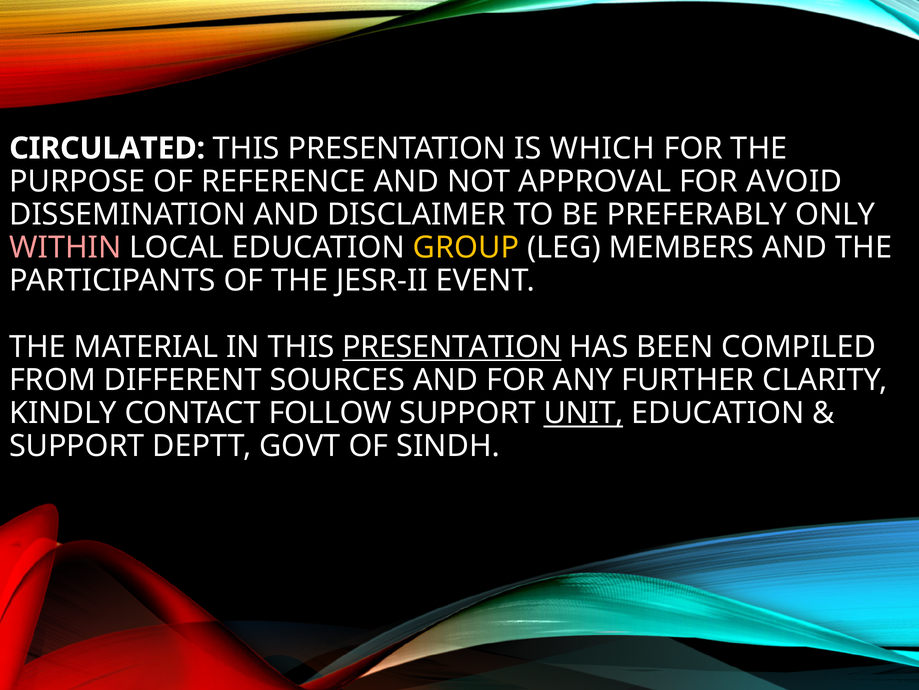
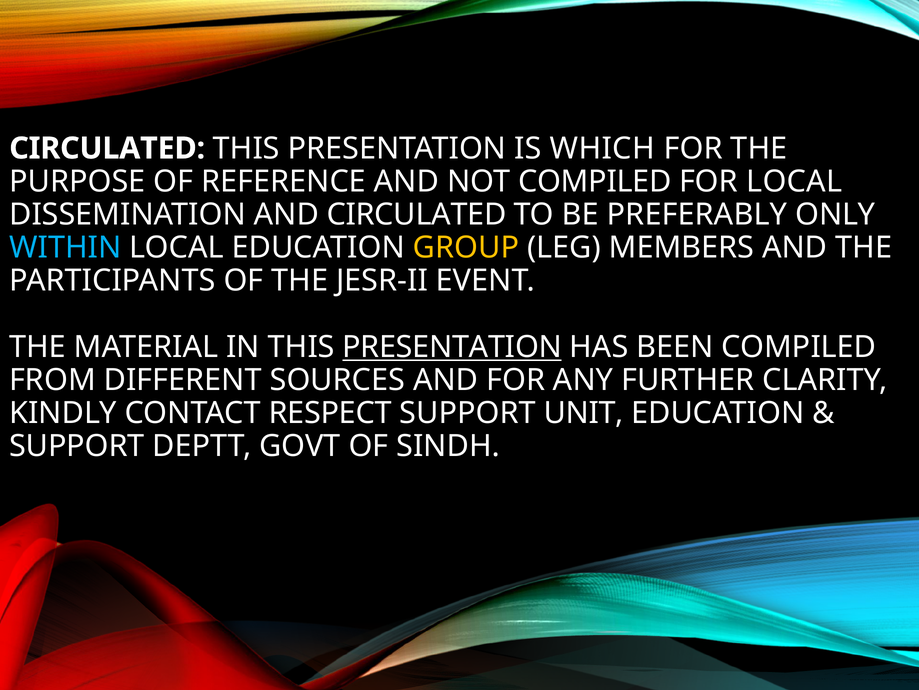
NOT APPROVAL: APPROVAL -> COMPILED
FOR AVOID: AVOID -> LOCAL
AND DISCLAIMER: DISCLAIMER -> CIRCULATED
WITHIN colour: pink -> light blue
FOLLOW: FOLLOW -> RESPECT
UNIT underline: present -> none
